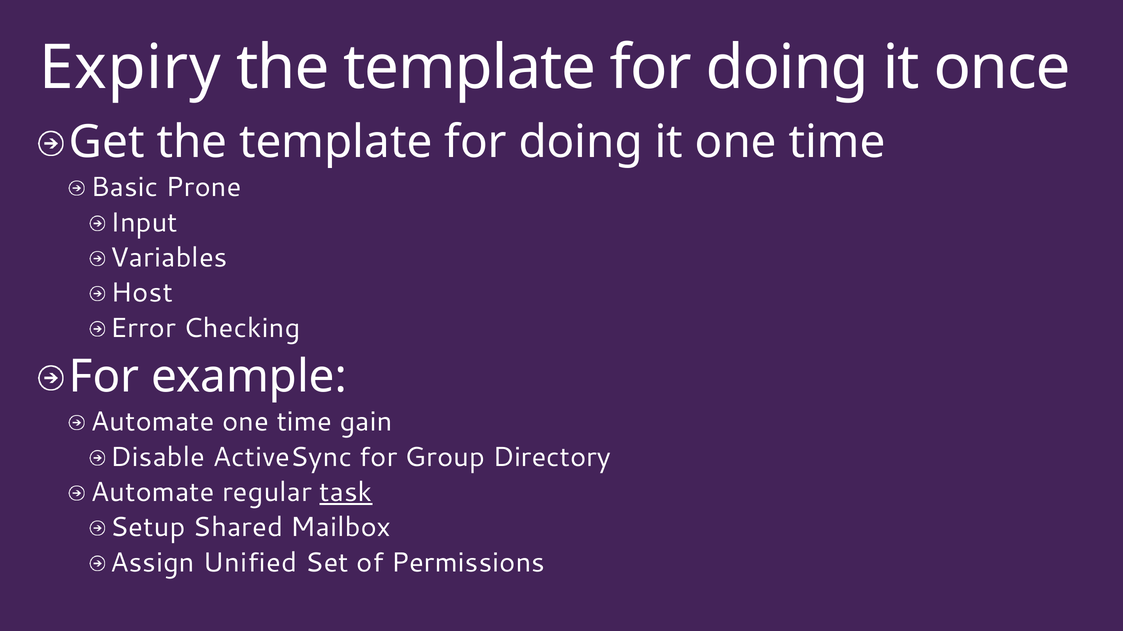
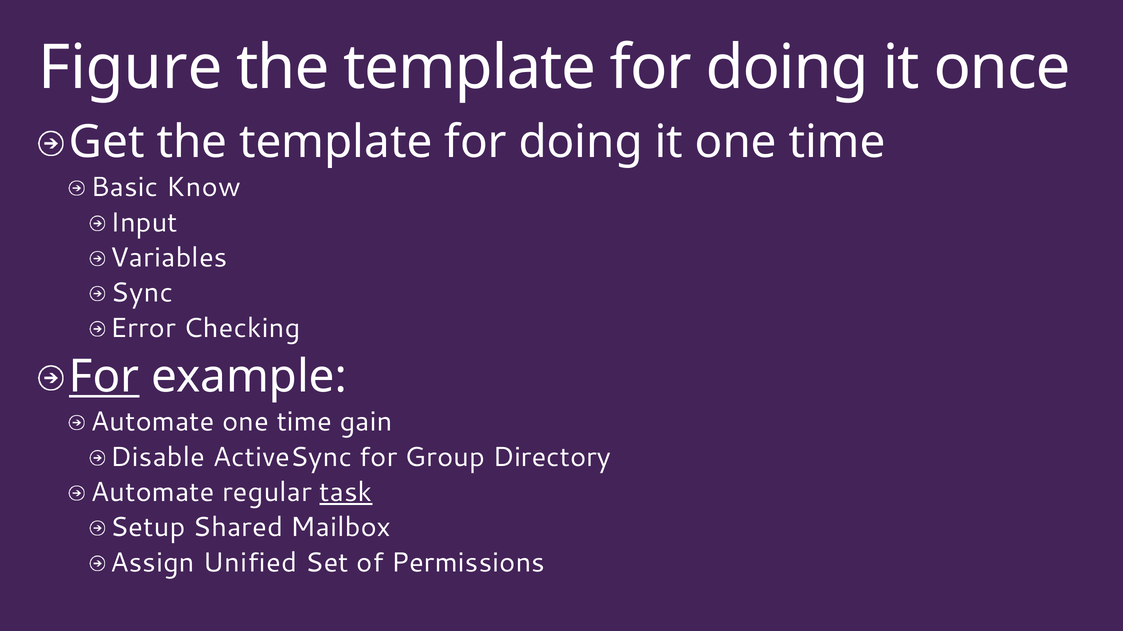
Expiry: Expiry -> Figure
Prone: Prone -> Know
Host: Host -> Sync
For at (104, 377) underline: none -> present
